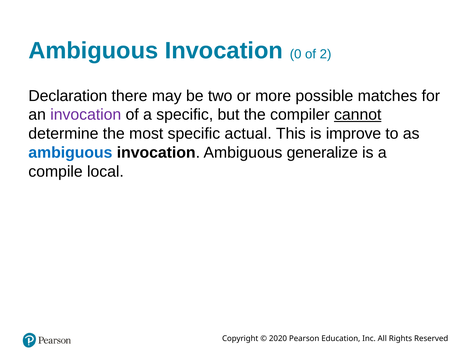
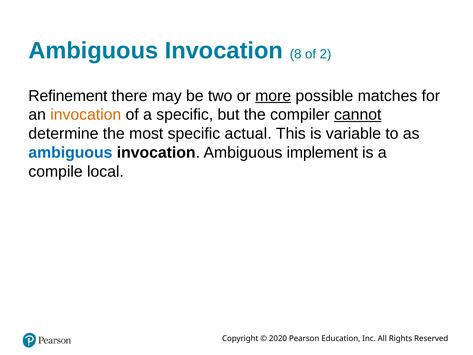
0: 0 -> 8
Declaration: Declaration -> Refinement
more underline: none -> present
invocation at (86, 115) colour: purple -> orange
improve: improve -> variable
generalize: generalize -> implement
